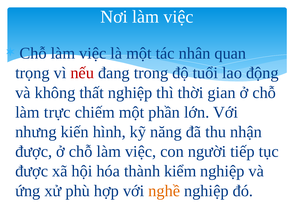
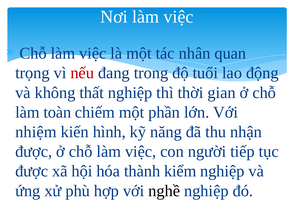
trực: trực -> toàn
nhưng: nhưng -> nhiệm
nghề colour: orange -> black
